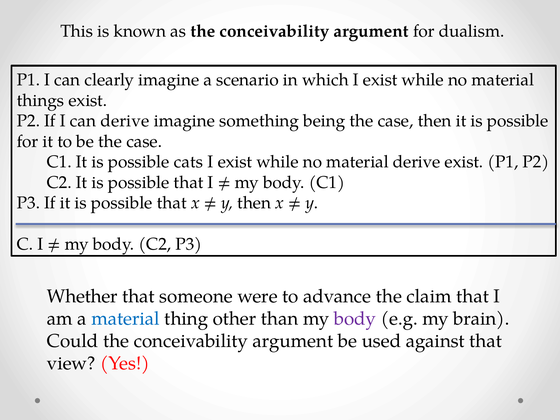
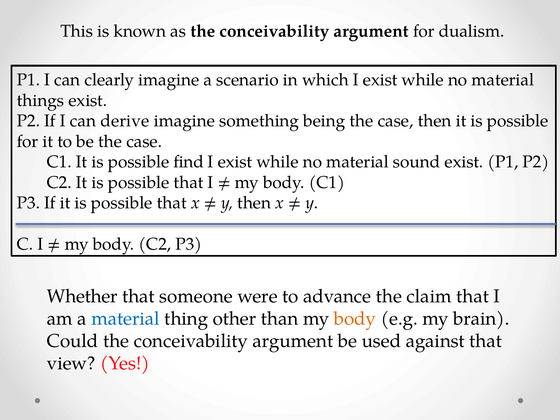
cats: cats -> find
material derive: derive -> sound
body at (355, 319) colour: purple -> orange
